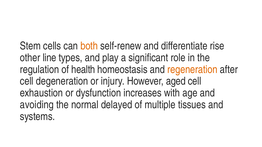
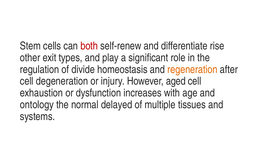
both colour: orange -> red
line: line -> exit
health: health -> divide
avoiding: avoiding -> ontology
